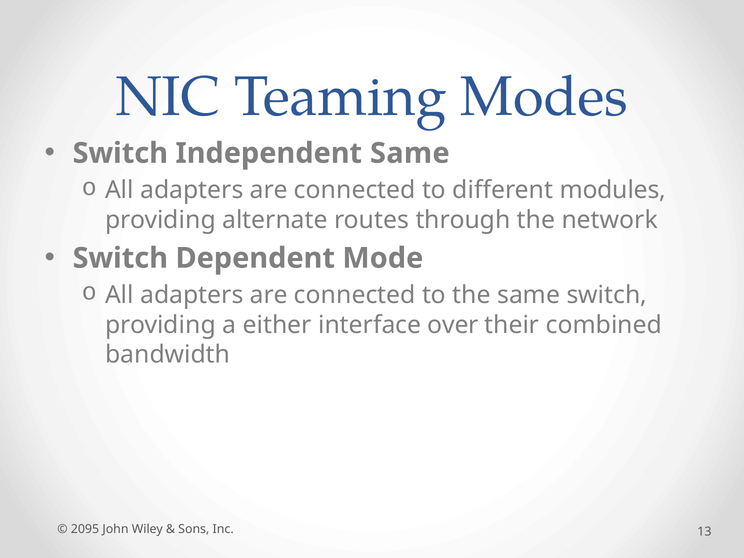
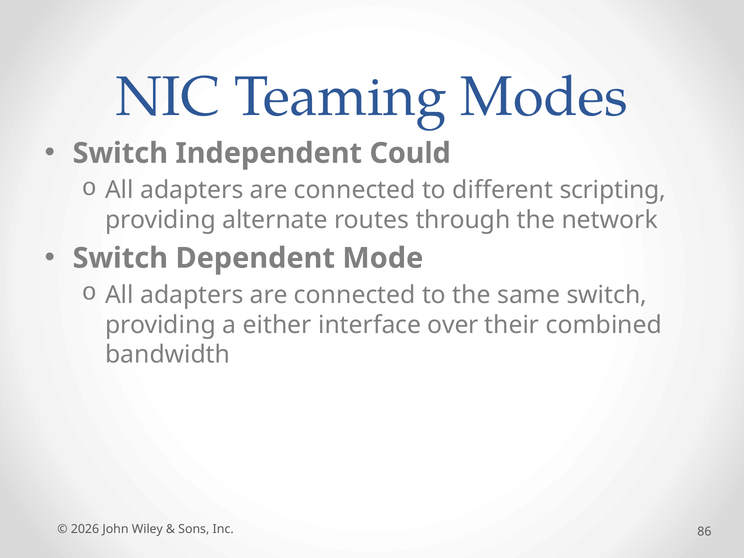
Independent Same: Same -> Could
modules: modules -> scripting
2095: 2095 -> 2026
13: 13 -> 86
